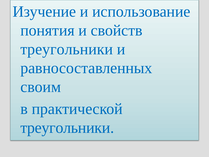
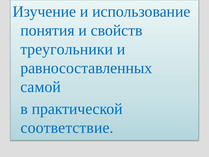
своим: своим -> самой
треугольники at (67, 128): треугольники -> соответствие
